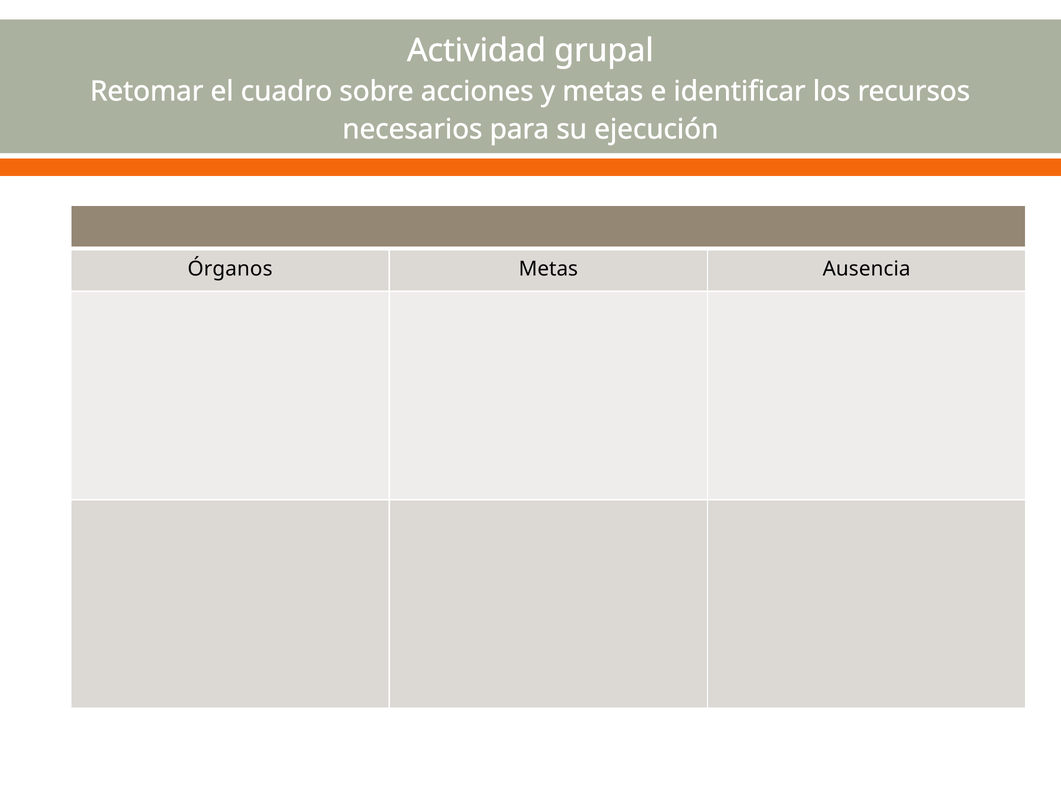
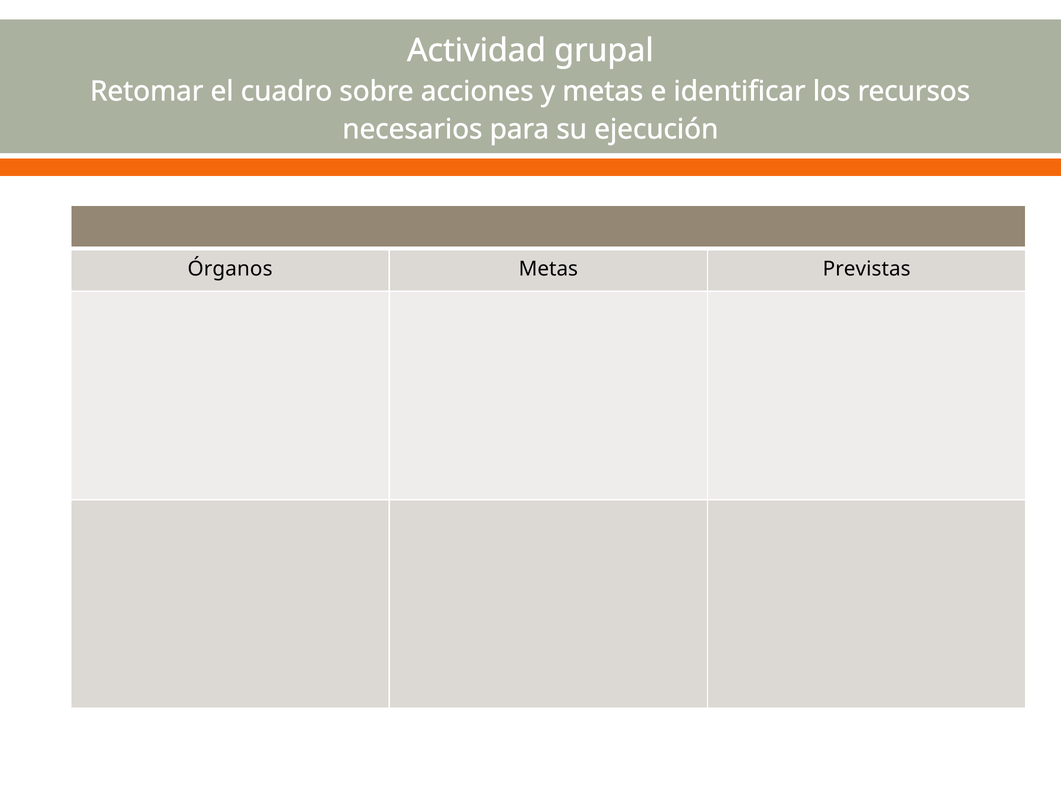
Ausencia: Ausencia -> Previstas
